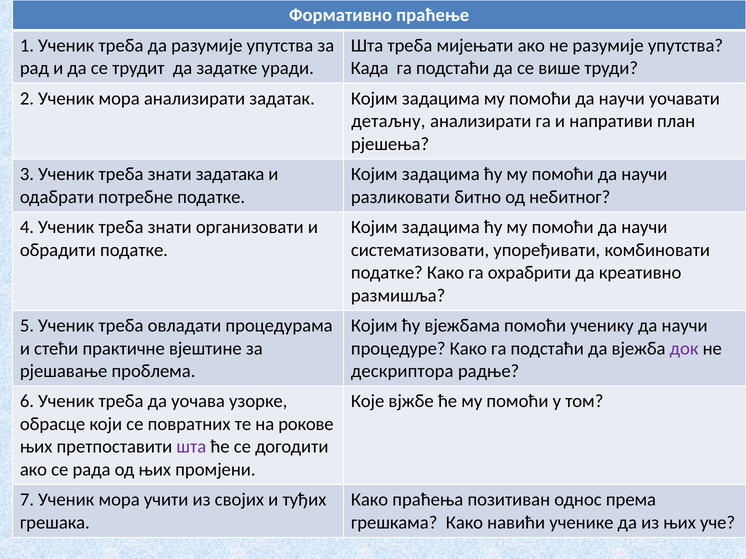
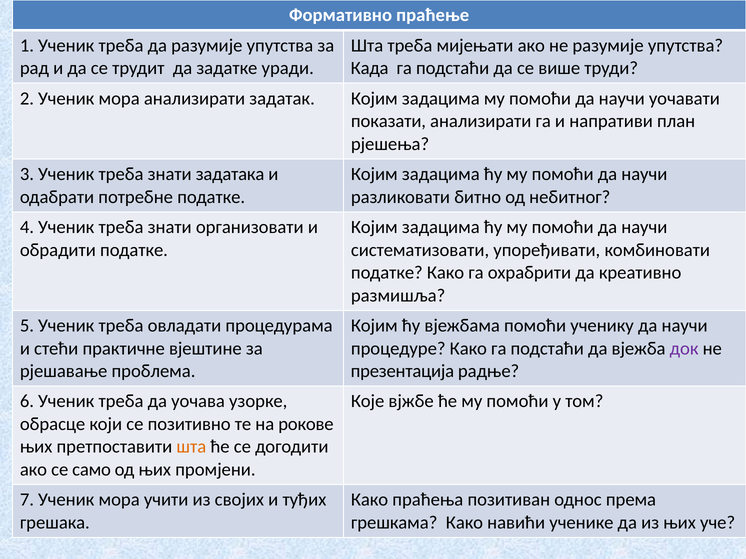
детаљну: детаљну -> показати
дескриптора: дескриптора -> презентација
повратних: повратних -> позитивно
шта at (191, 447) colour: purple -> orange
рада: рада -> само
